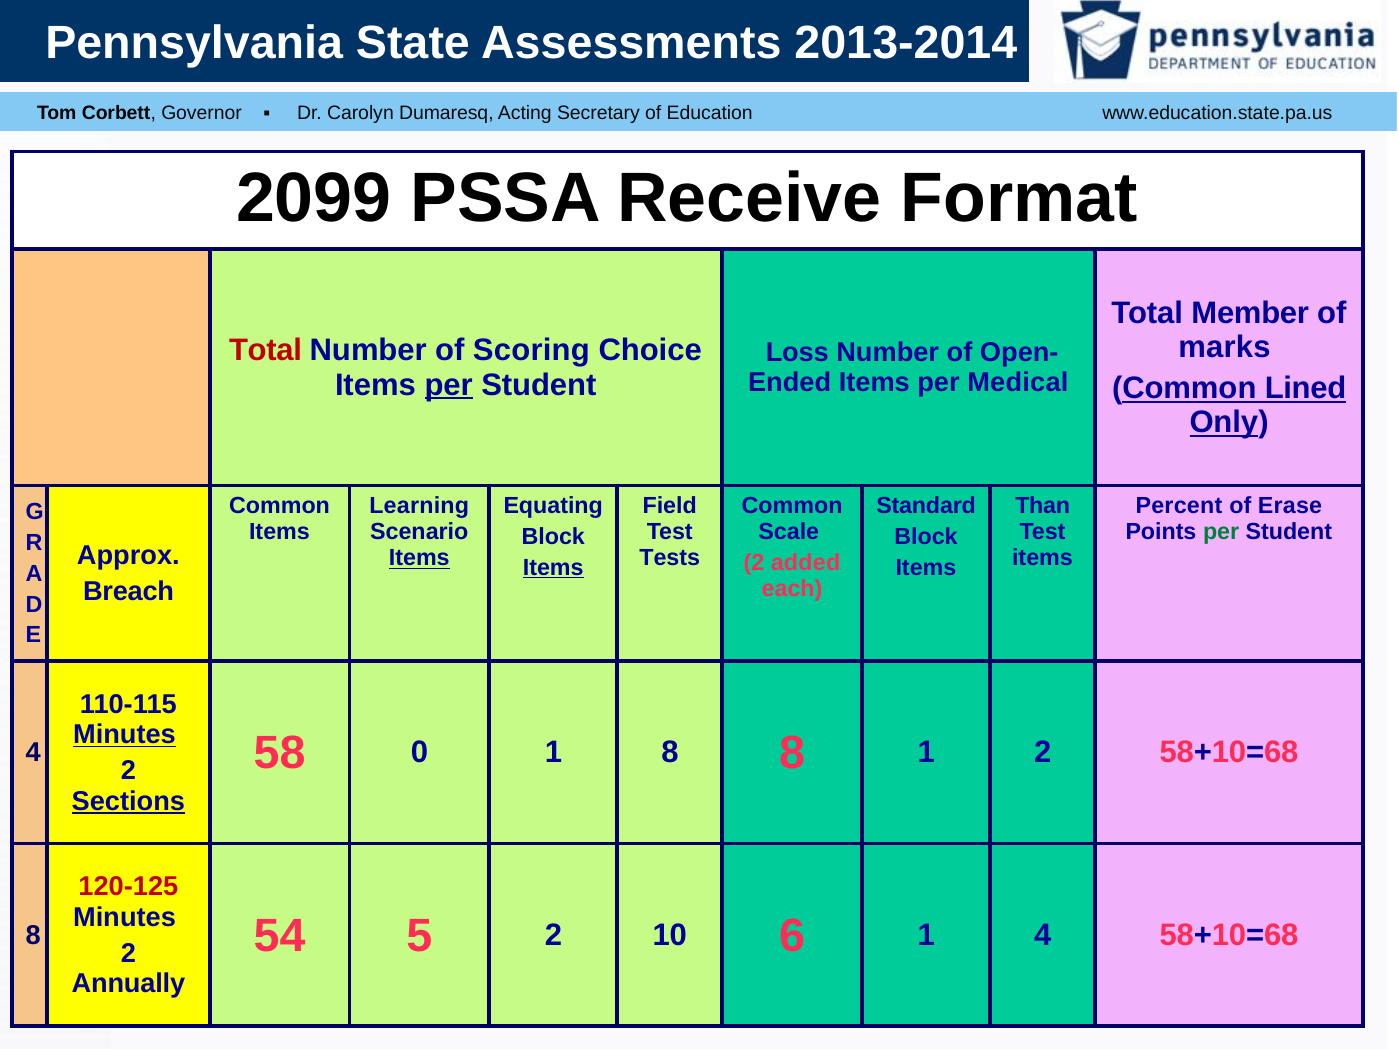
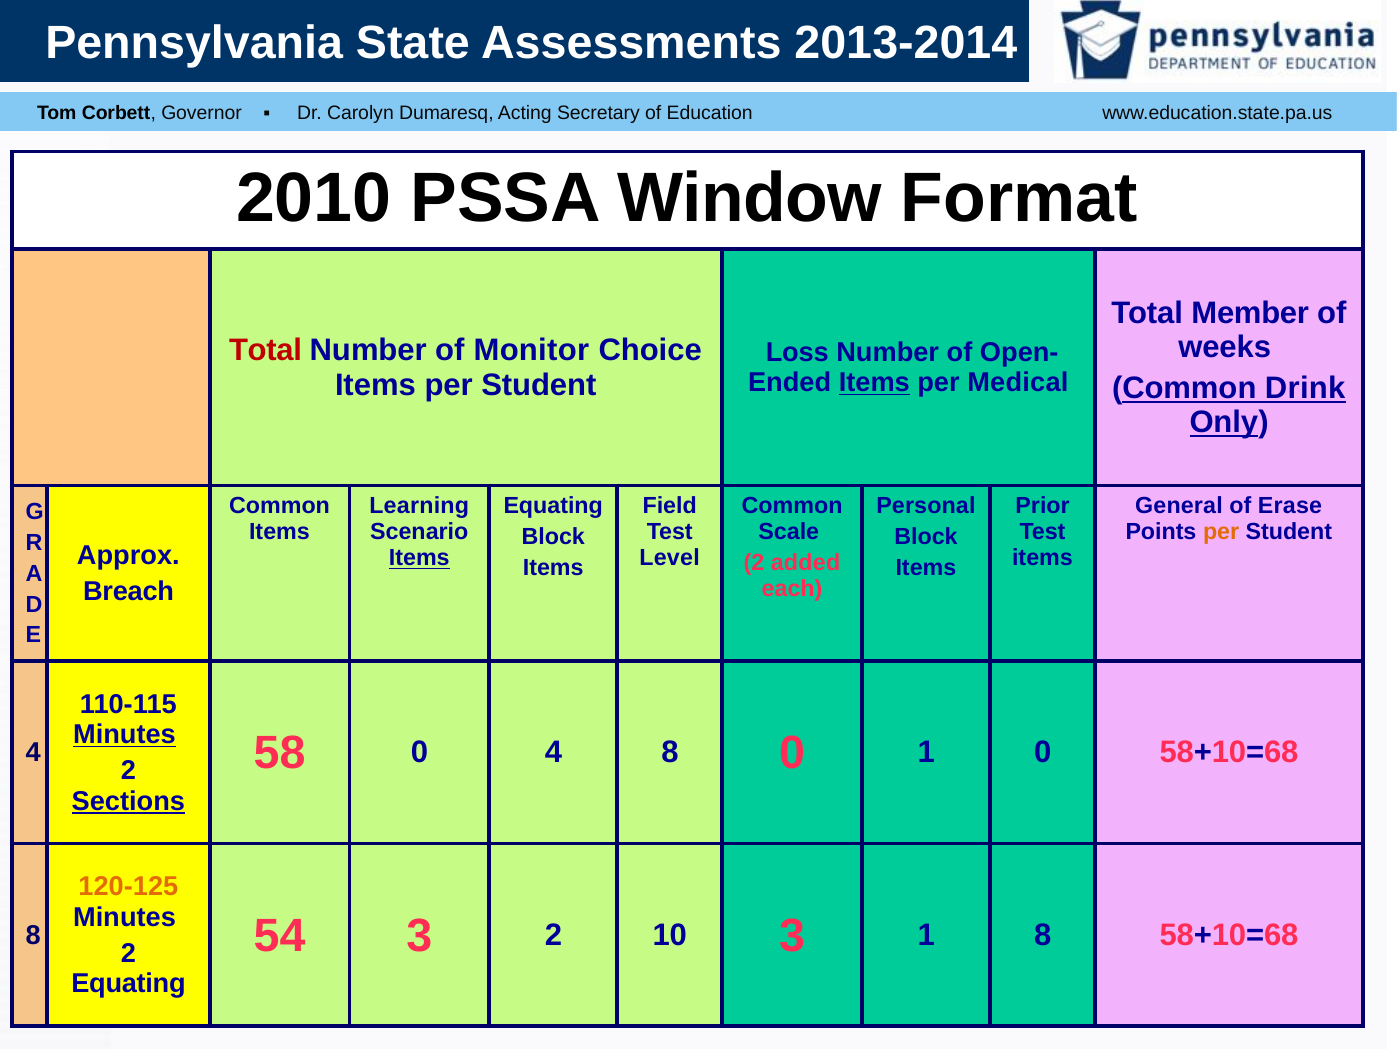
2099: 2099 -> 2010
Receive: Receive -> Window
marks: marks -> weeks
Scoring: Scoring -> Monitor
Items at (874, 383) underline: none -> present
per at (449, 385) underline: present -> none
Lined: Lined -> Drink
Standard: Standard -> Personal
Than: Than -> Prior
Percent: Percent -> General
per at (1221, 532) colour: green -> orange
Tests: Tests -> Level
Items at (553, 567) underline: present -> none
0 1: 1 -> 4
8 8: 8 -> 0
1 2: 2 -> 0
120-125 colour: red -> orange
54 5: 5 -> 3
10 6: 6 -> 3
1 4: 4 -> 8
Annually at (128, 984): Annually -> Equating
